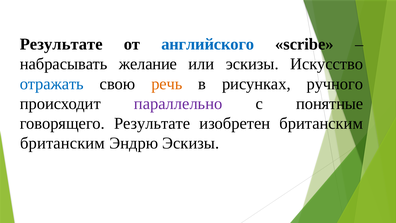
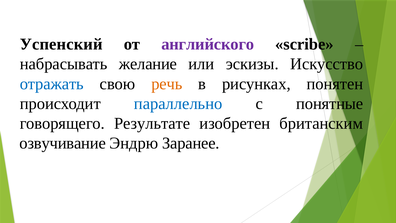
Результате at (61, 44): Результате -> Успенский
английского colour: blue -> purple
ручного: ручного -> понятен
параллельно colour: purple -> blue
британским at (62, 143): британским -> озвучивание
Эндрю Эскизы: Эскизы -> Заранее
